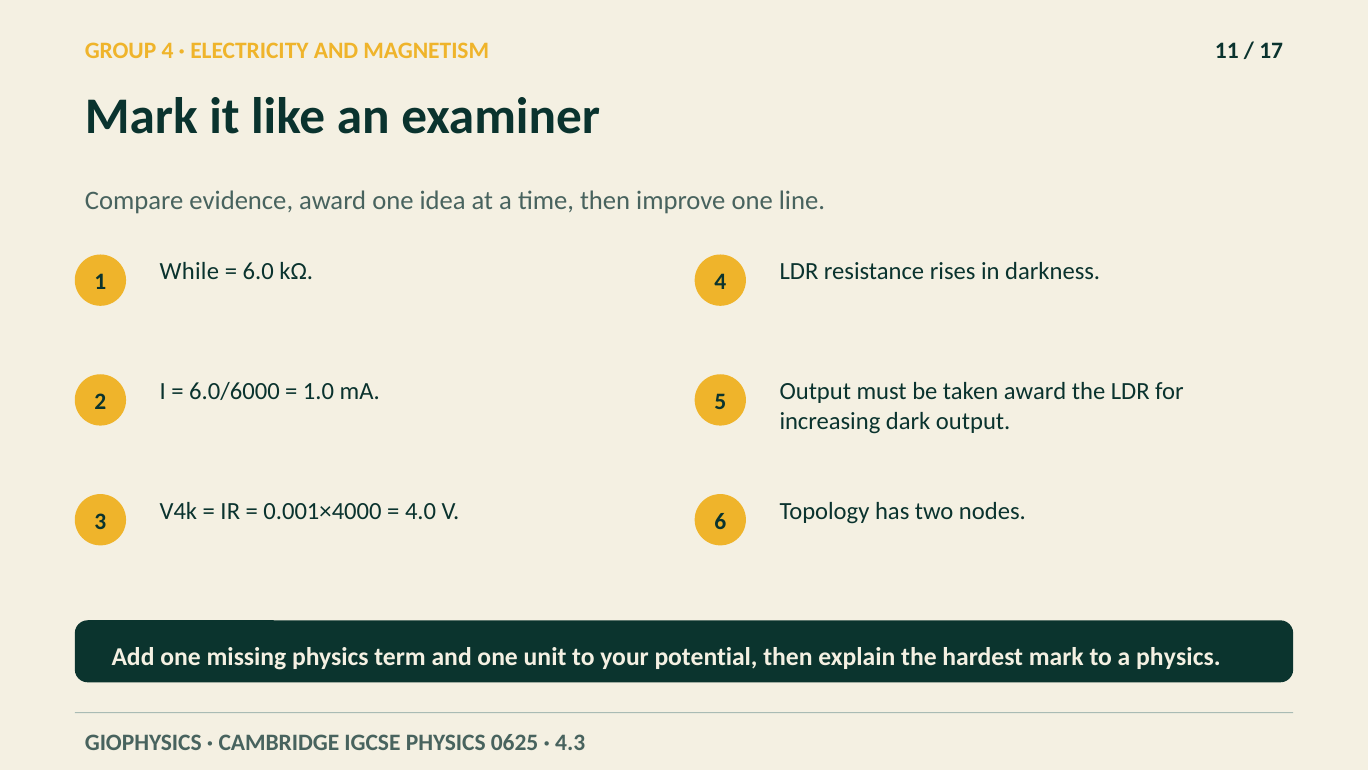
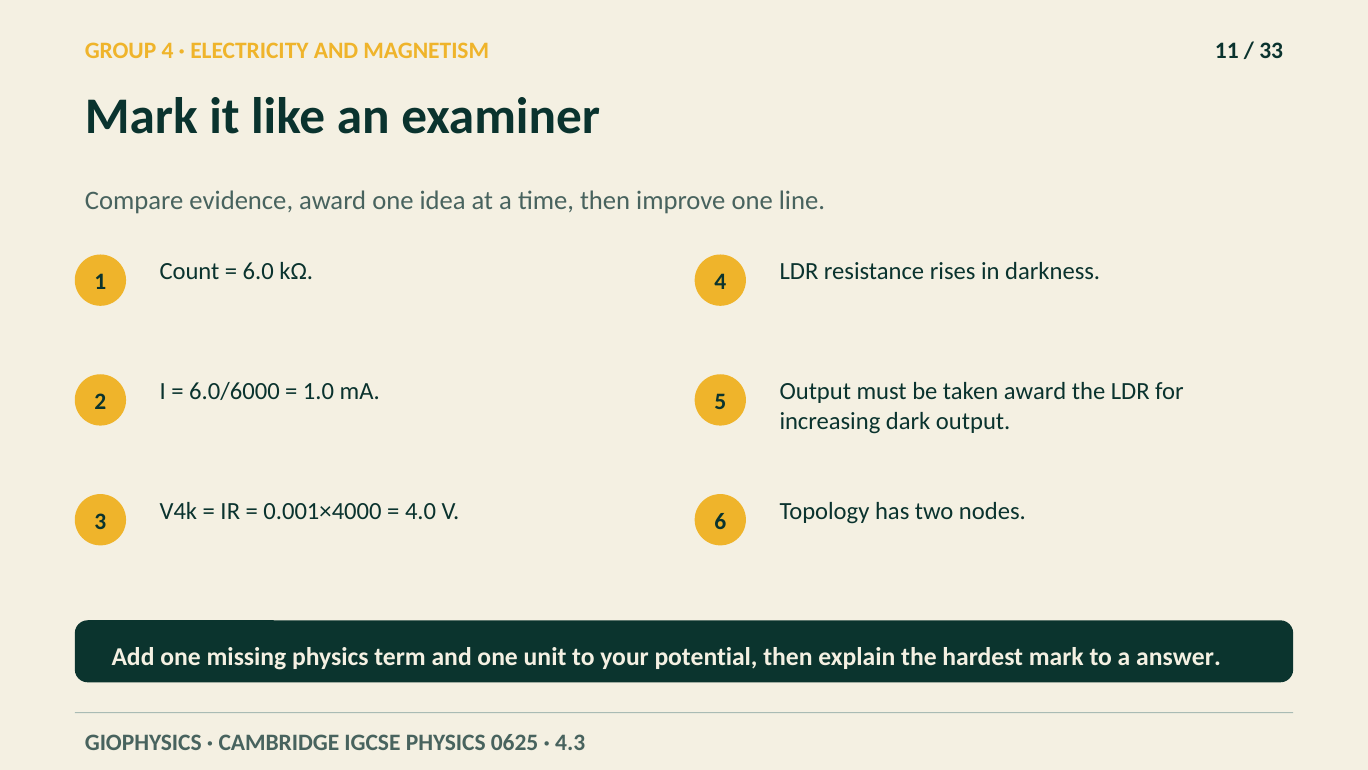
17: 17 -> 33
While: While -> Count
a physics: physics -> answer
